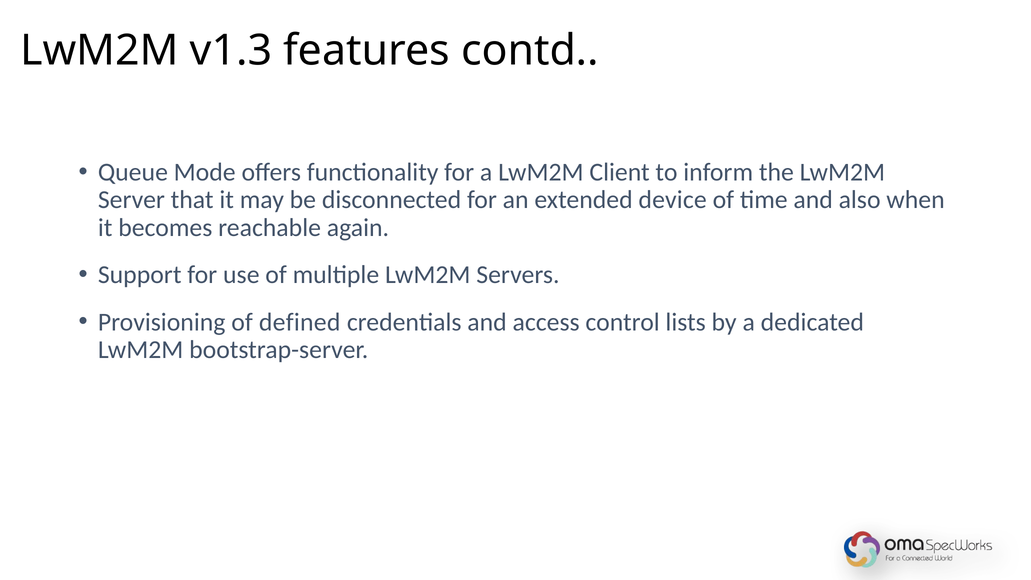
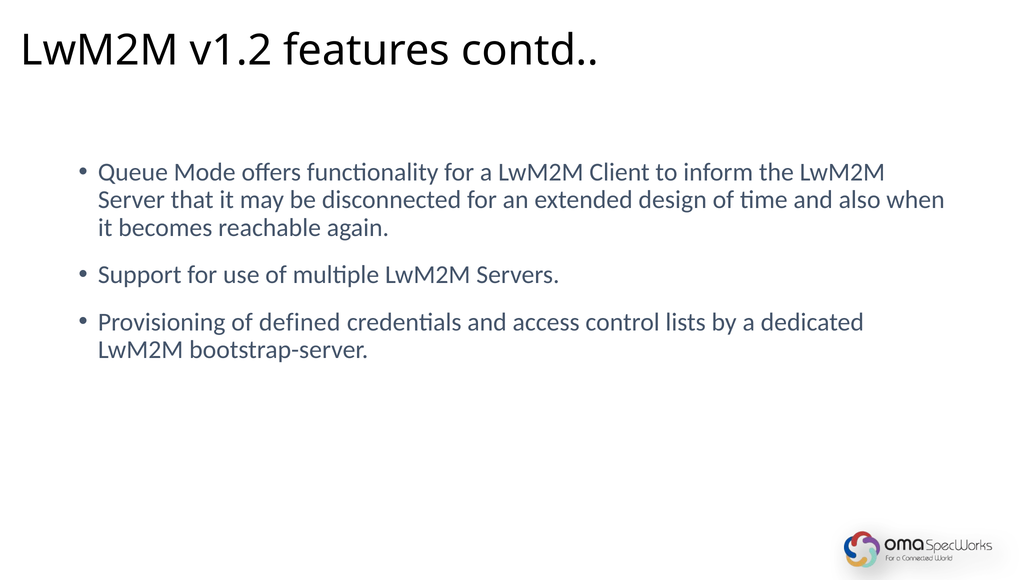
v1.3: v1.3 -> v1.2
device: device -> design
